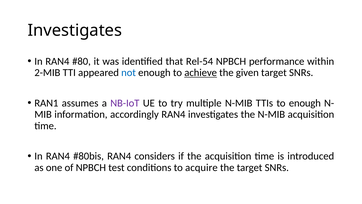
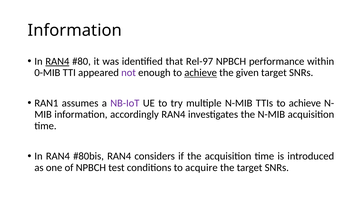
Investigates at (75, 30): Investigates -> Information
RAN4 at (57, 61) underline: none -> present
Rel-54: Rel-54 -> Rel-97
2-MIB: 2-MIB -> 0-MIB
not colour: blue -> purple
TTIs to enough: enough -> achieve
